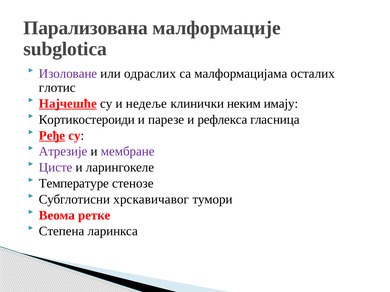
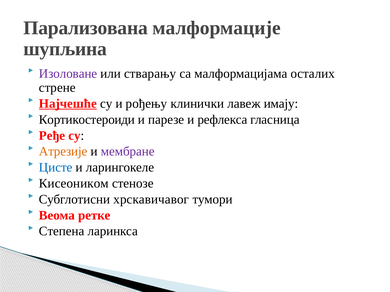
subglotica: subglotica -> шупљина
одраслих: одраслих -> стварању
глотис: глотис -> стрене
недеље: недеље -> рођењу
неким: неким -> лавеж
Ређе underline: present -> none
Атрезије colour: purple -> orange
Цисте colour: purple -> blue
Температуре: Температуре -> Кисеоником
